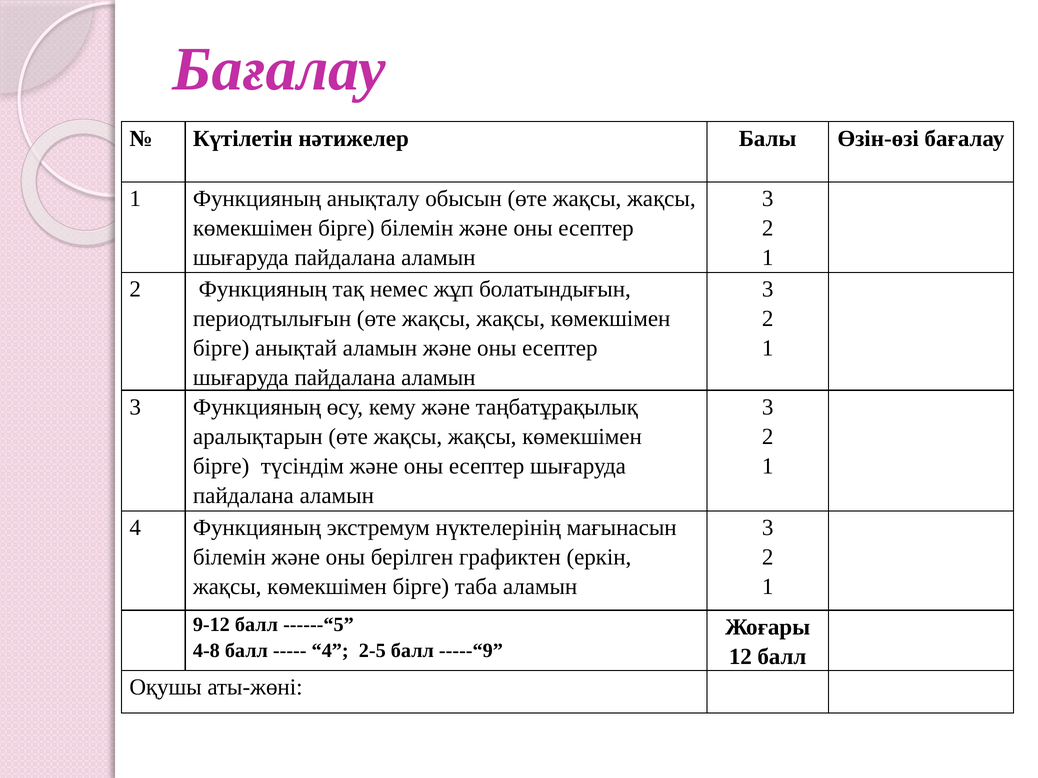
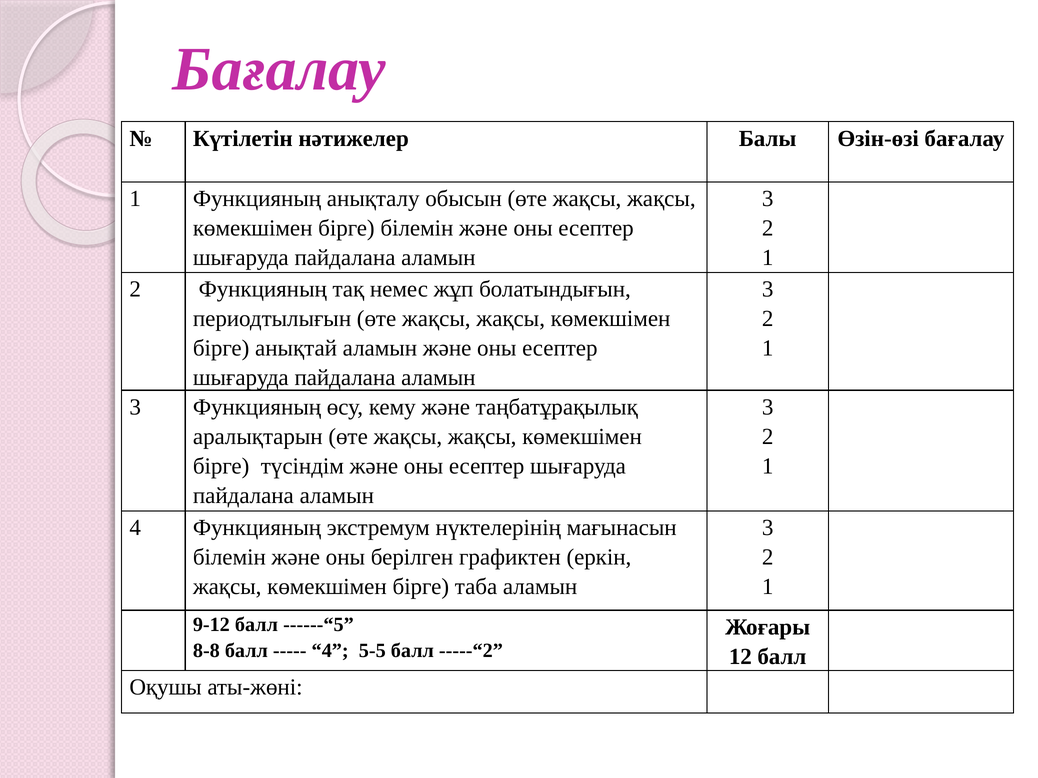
4-8: 4-8 -> 8-8
2-5: 2-5 -> 5-5
-----“9: -----“9 -> -----“2
